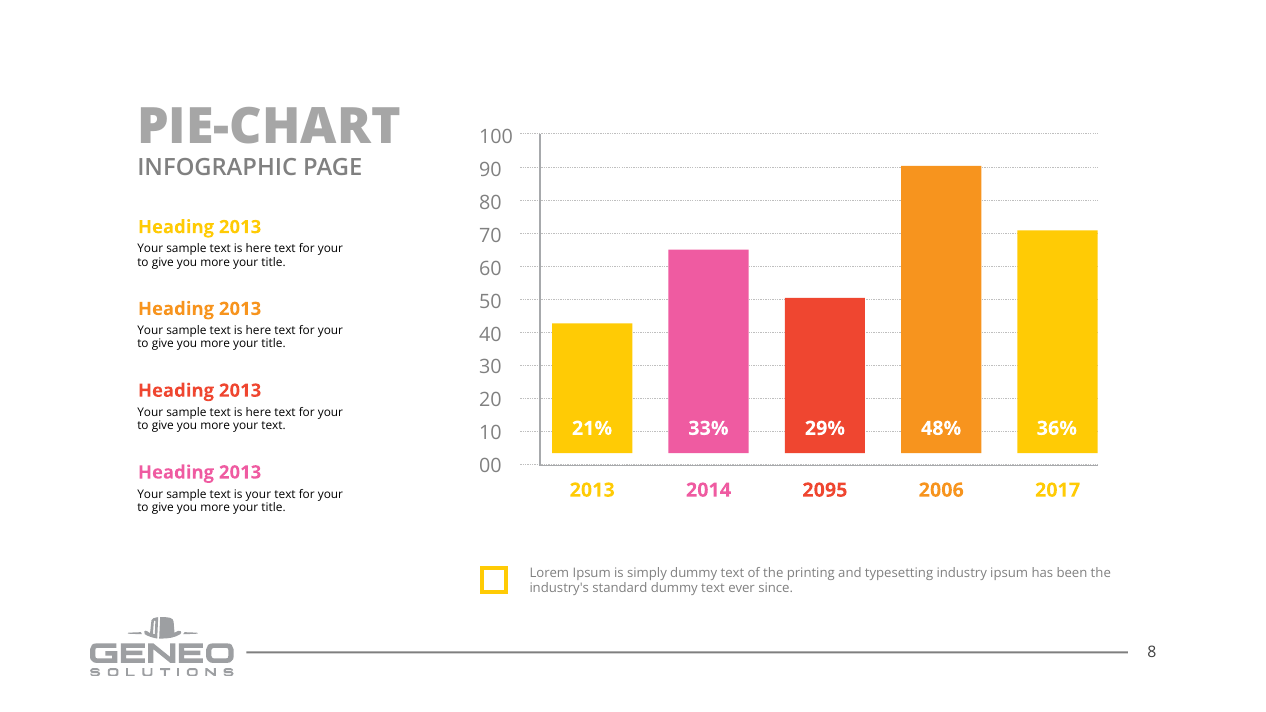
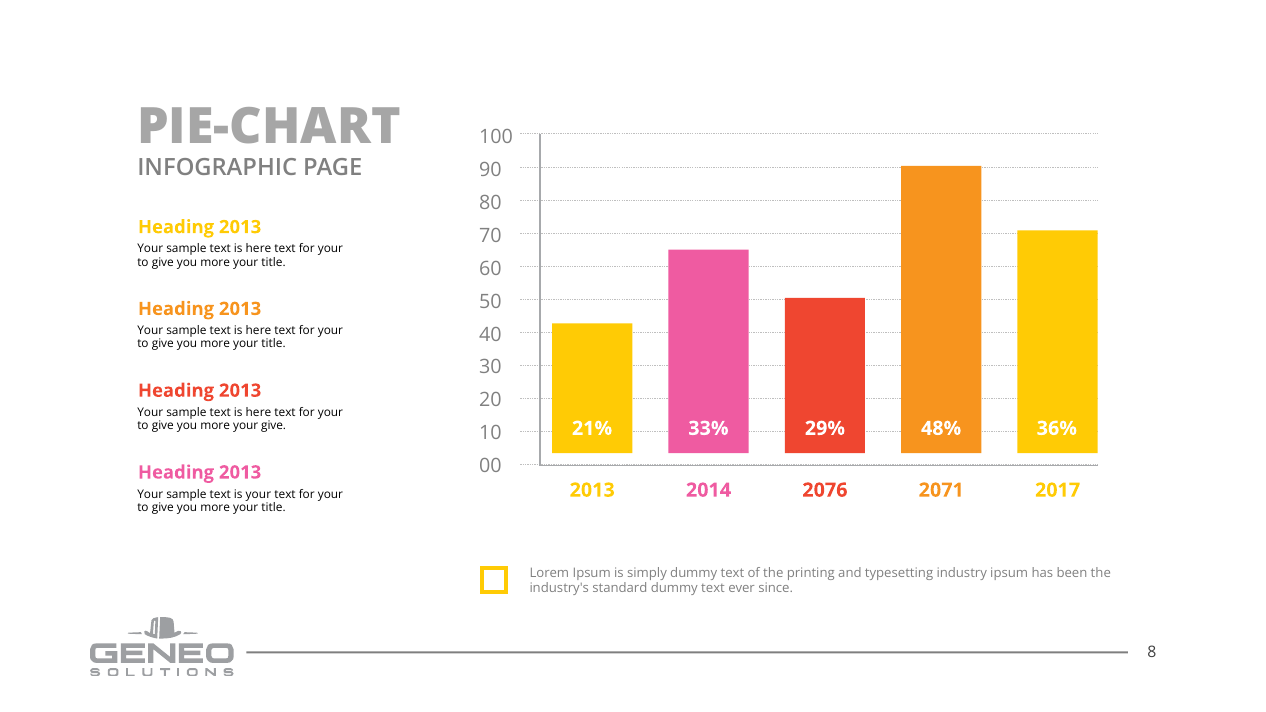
more your text: text -> give
2095: 2095 -> 2076
2006: 2006 -> 2071
